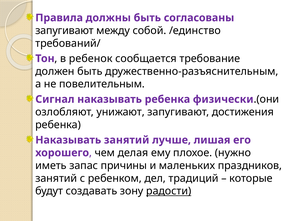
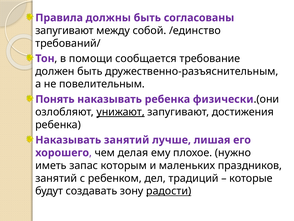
ребенок: ребенок -> помощи
Сигнал: Сигнал -> Понять
унижают underline: none -> present
причины: причины -> которым
